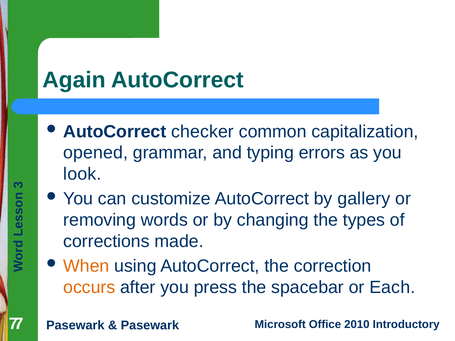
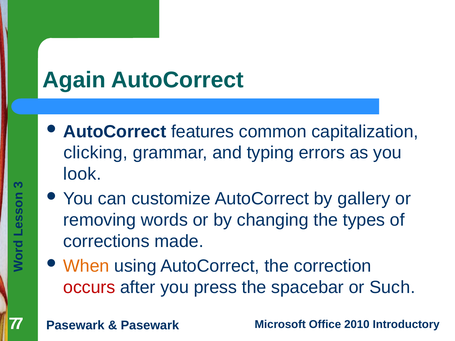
checker: checker -> features
opened: opened -> clicking
occurs colour: orange -> red
Each: Each -> Such
